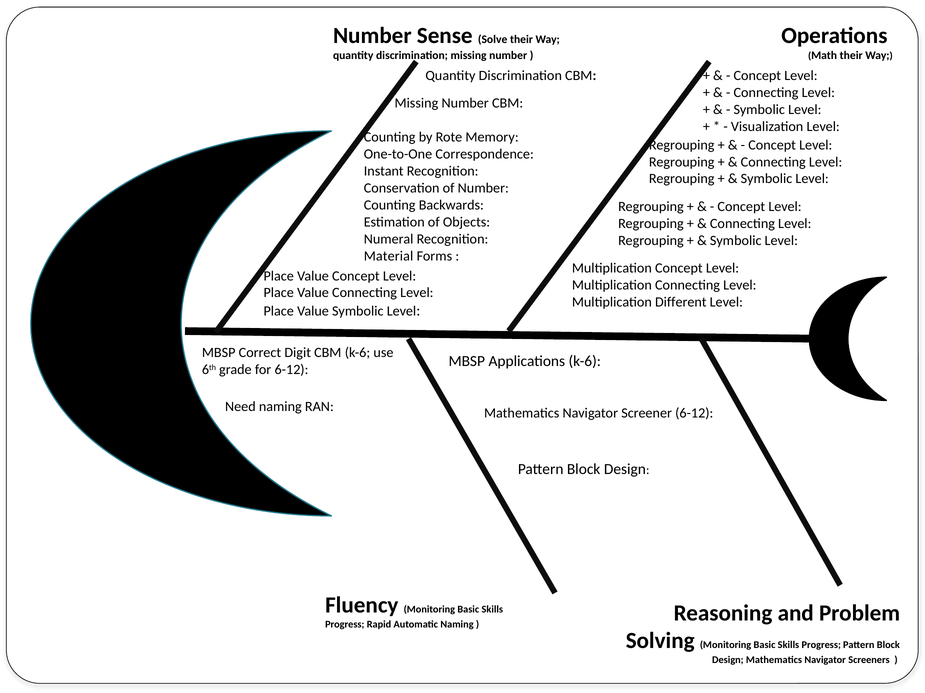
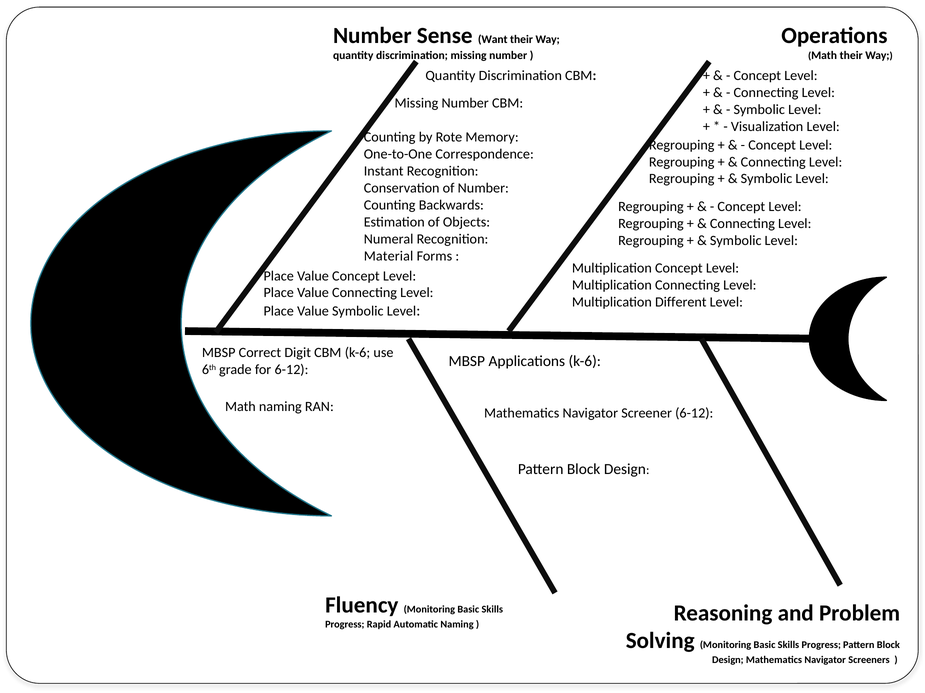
Solve: Solve -> Want
Need at (240, 407): Need -> Math
